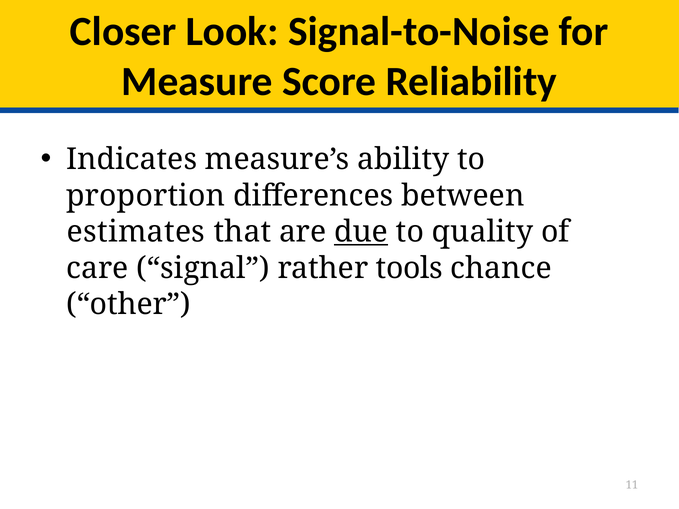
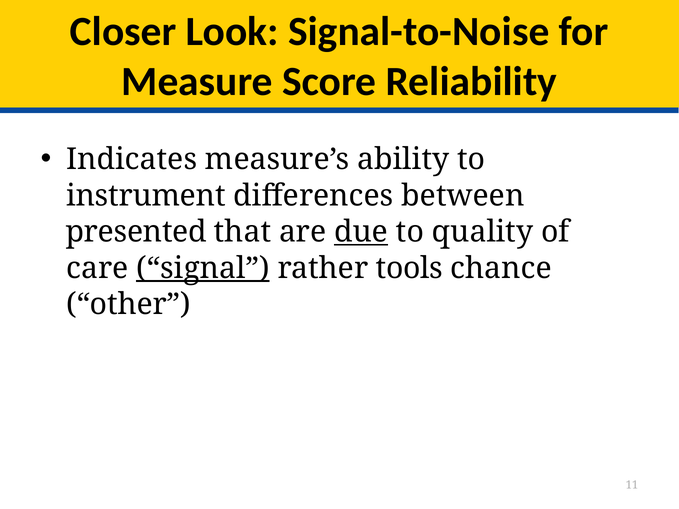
proportion: proportion -> instrument
estimates: estimates -> presented
signal underline: none -> present
